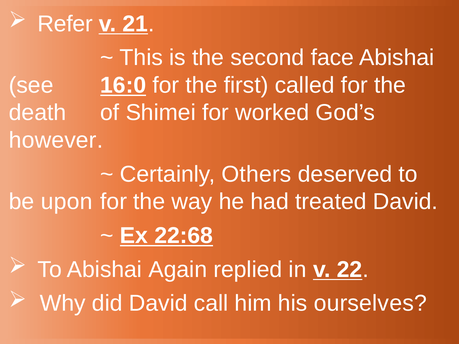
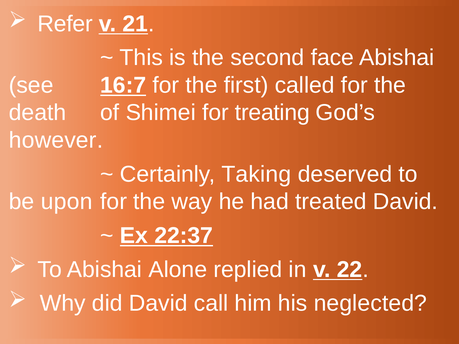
16:0: 16:0 -> 16:7
worked: worked -> treating
Others: Others -> Taking
22:68: 22:68 -> 22:37
Again: Again -> Alone
ourselves: ourselves -> neglected
